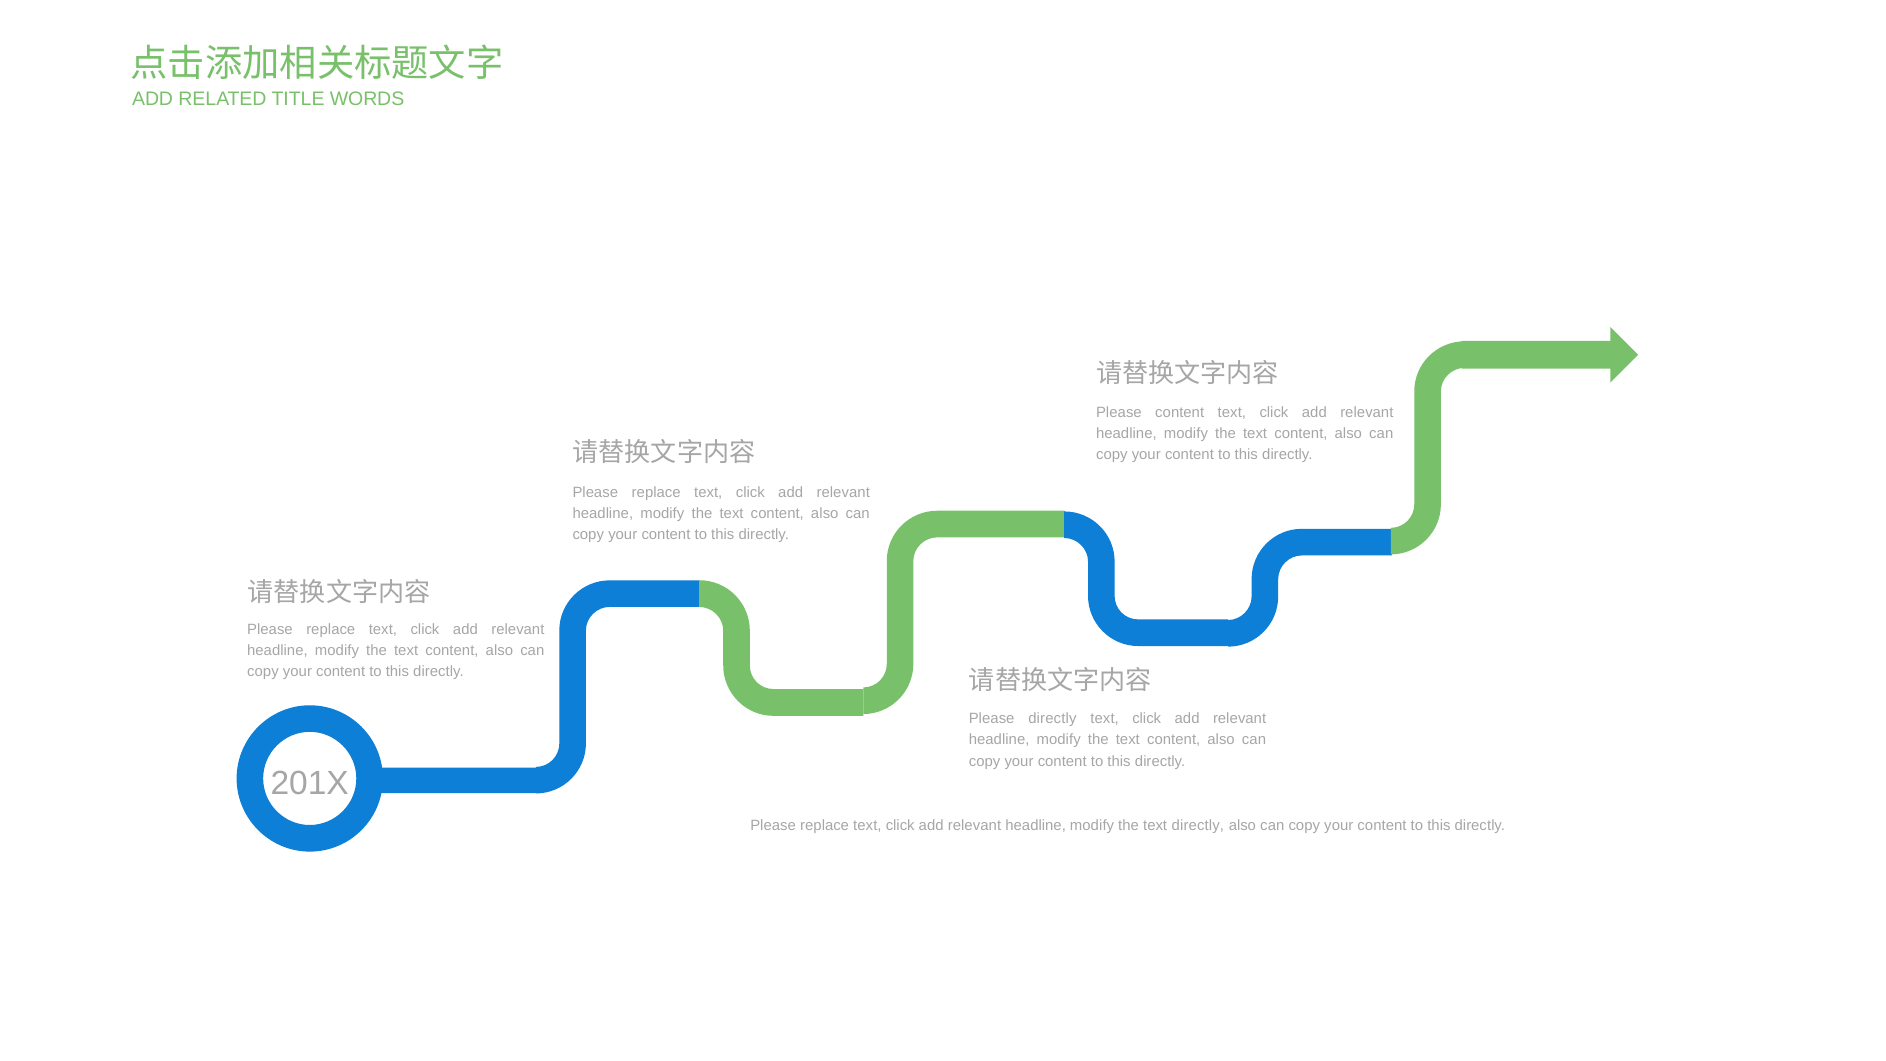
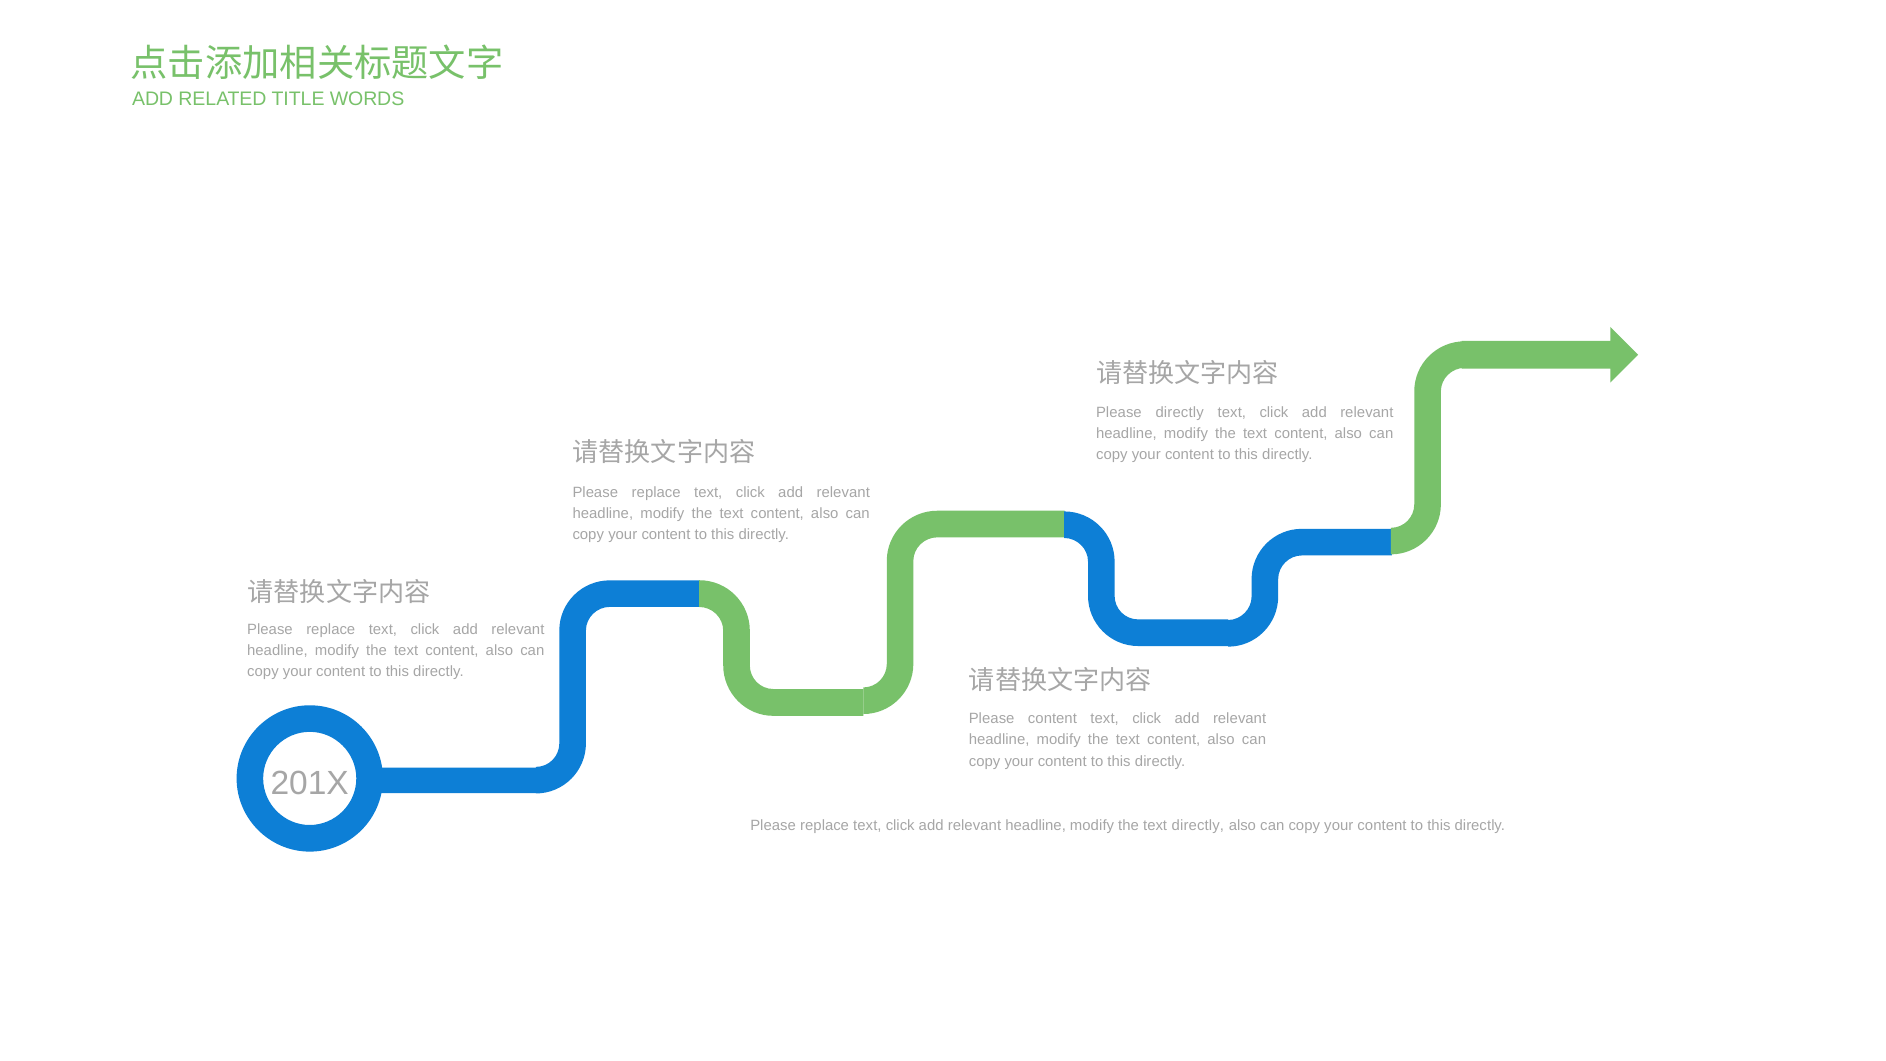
Please content: content -> directly
Please directly: directly -> content
